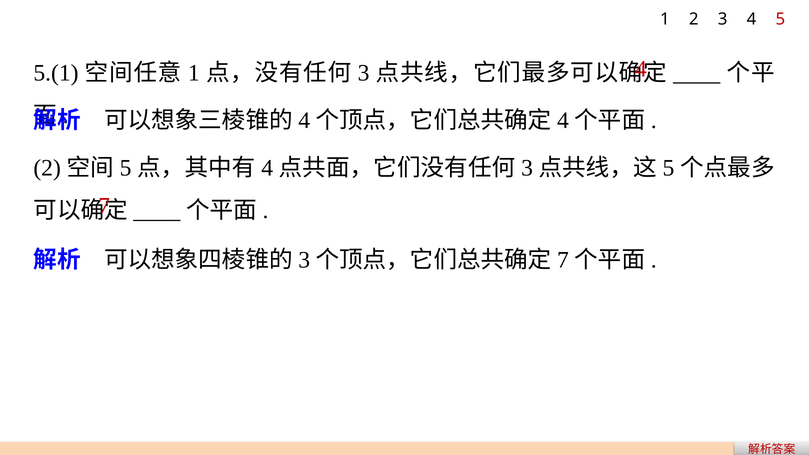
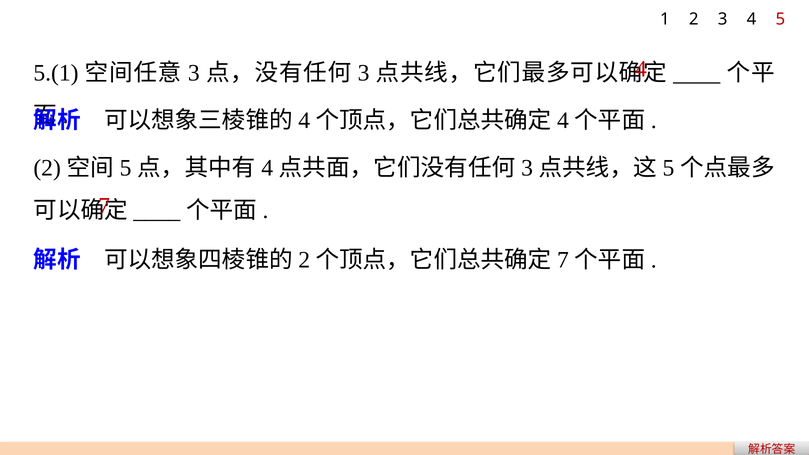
1 at (194, 73): 1 -> 3
3 at (304, 260): 3 -> 2
